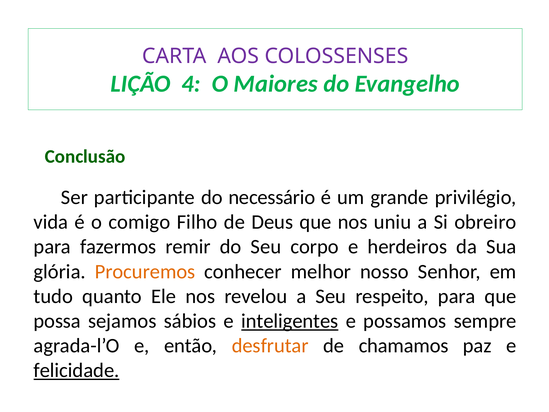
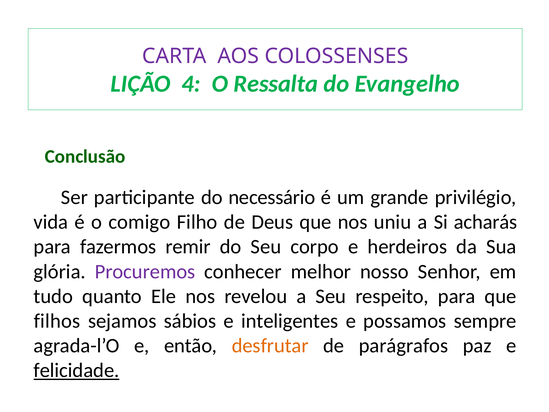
Maiores: Maiores -> Ressalta
obreiro: obreiro -> acharás
Procuremos colour: orange -> purple
possa: possa -> filhos
inteligentes underline: present -> none
chamamos: chamamos -> parágrafos
